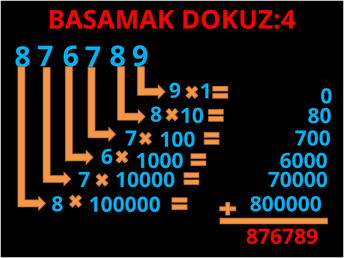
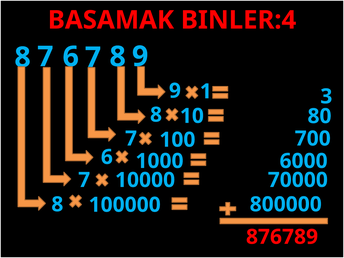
DOKUZ:4: DOKUZ:4 -> BINLER:4
0: 0 -> 3
